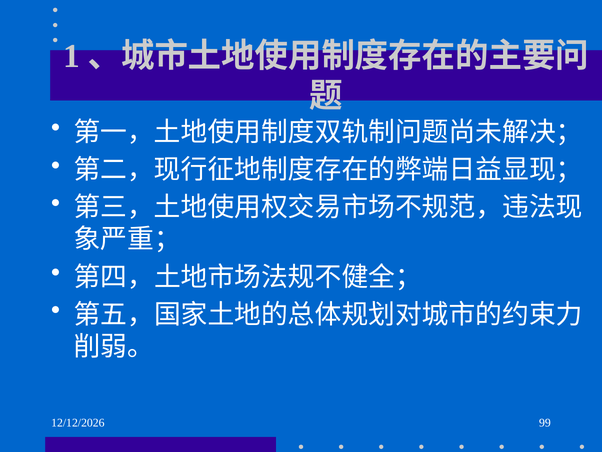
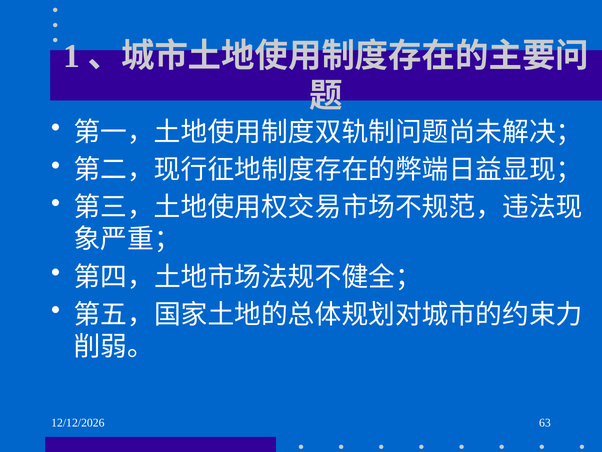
99: 99 -> 63
